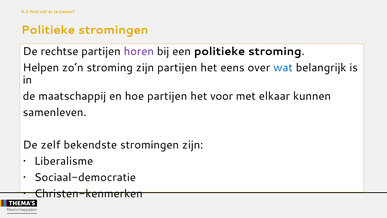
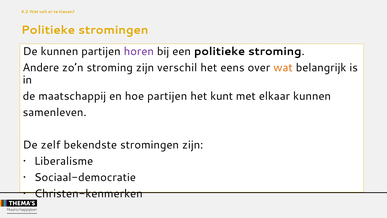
De rechtse: rechtse -> kunnen
Helpen: Helpen -> Andere
zijn partijen: partijen -> verschil
wat at (283, 68) colour: blue -> orange
voor: voor -> kunt
